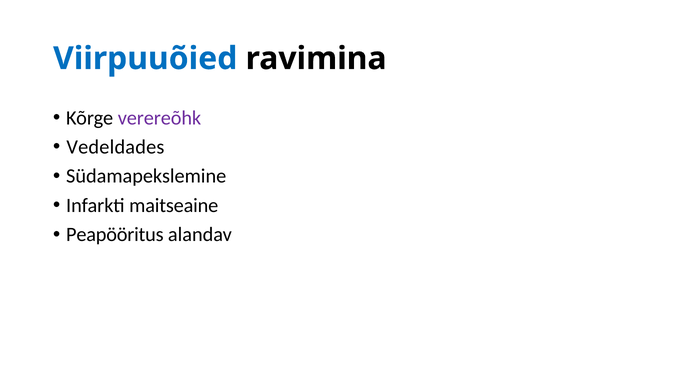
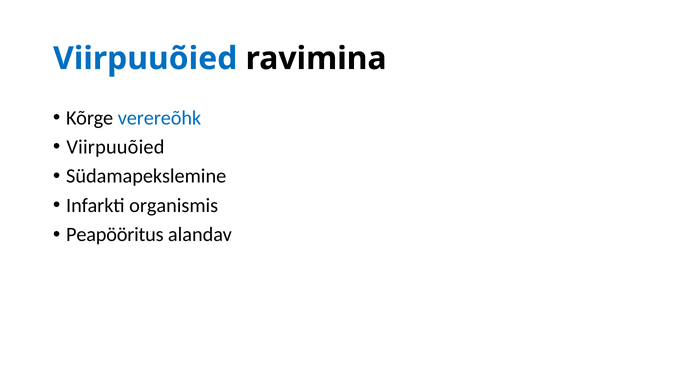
verereõhk colour: purple -> blue
Vedeldades at (115, 147): Vedeldades -> Viirpuuõied
maitseaine: maitseaine -> organismis
